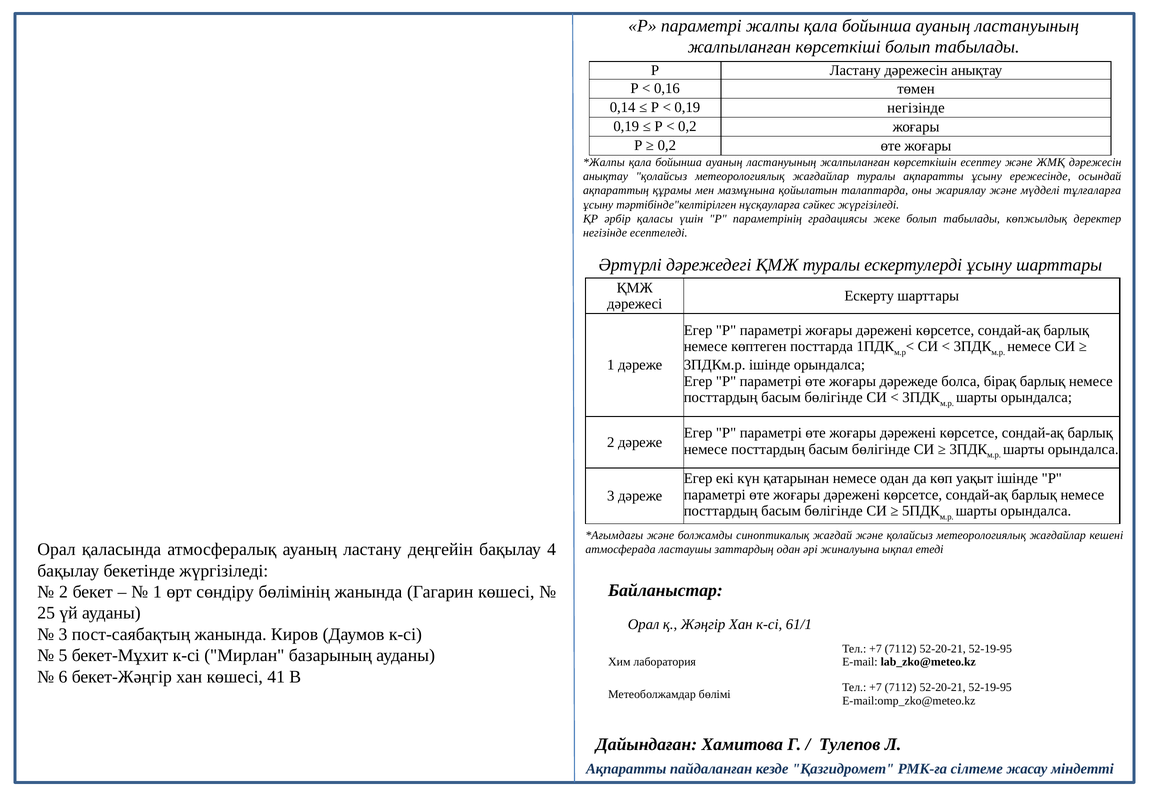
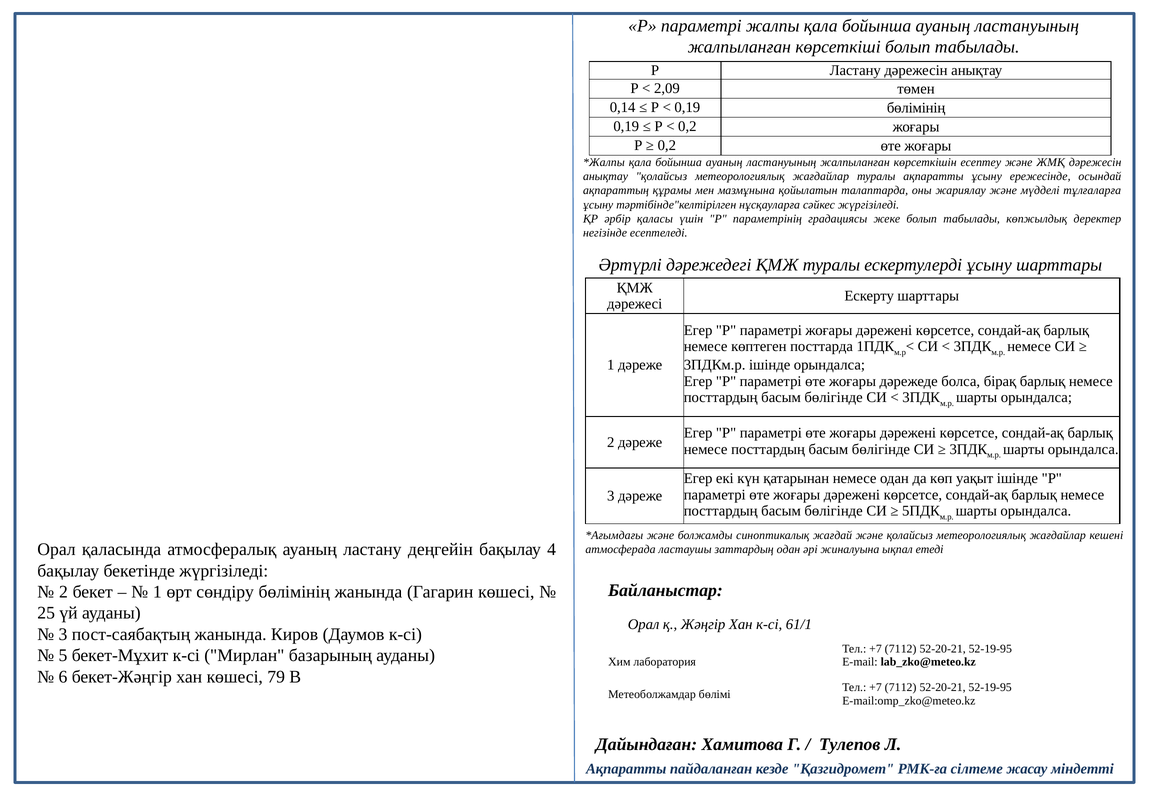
0,16: 0,16 -> 2,09
0,19 негізінде: негізінде -> бөлімінің
41: 41 -> 79
